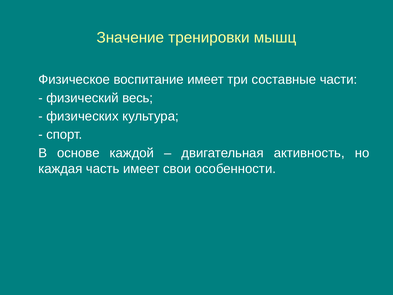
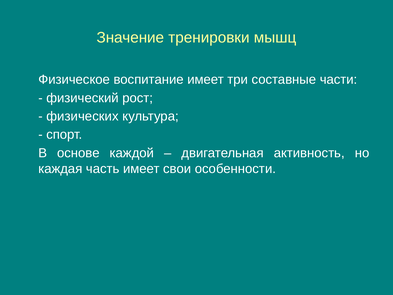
весь: весь -> рост
